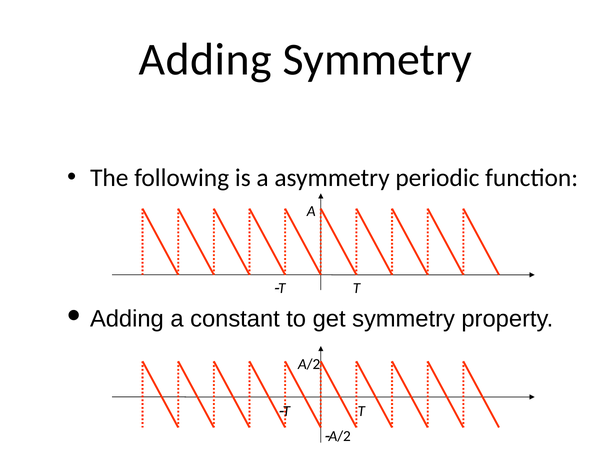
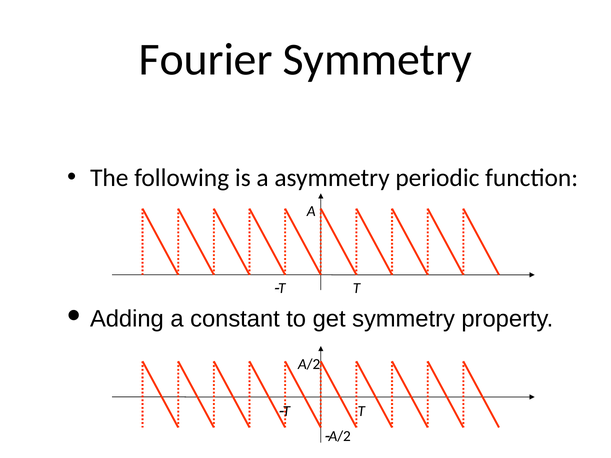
Adding at (205, 60): Adding -> Fourier
